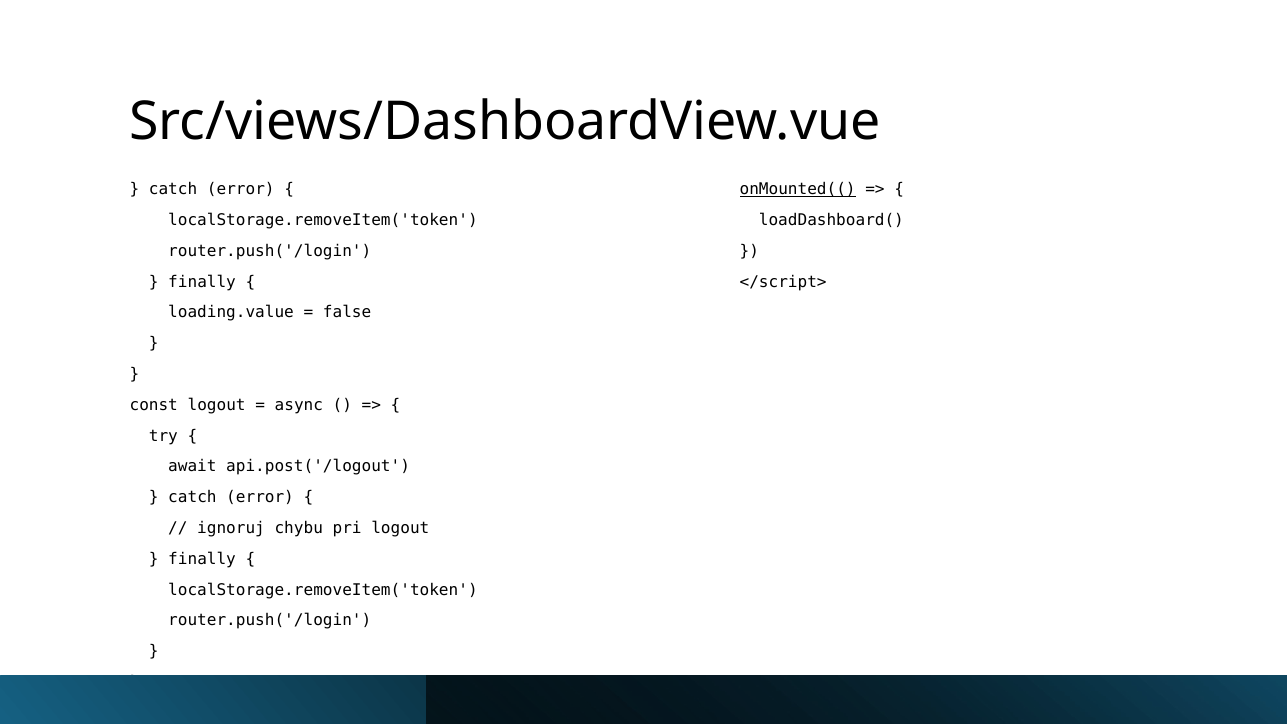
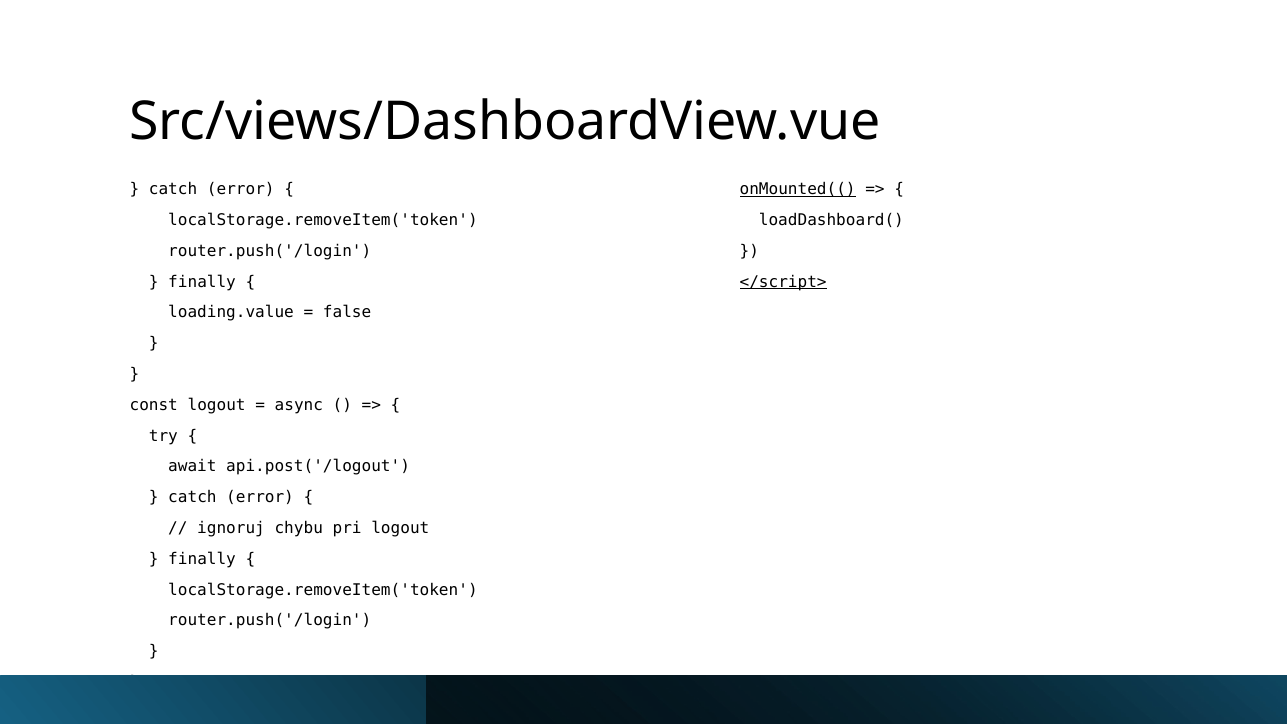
</script> underline: none -> present
